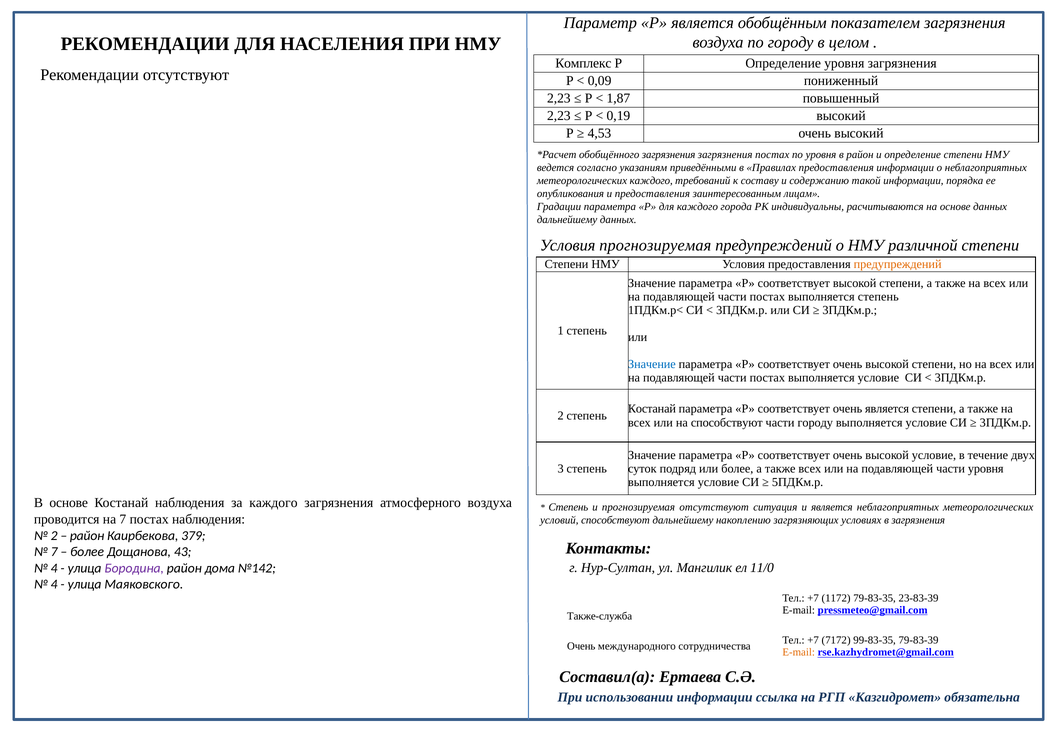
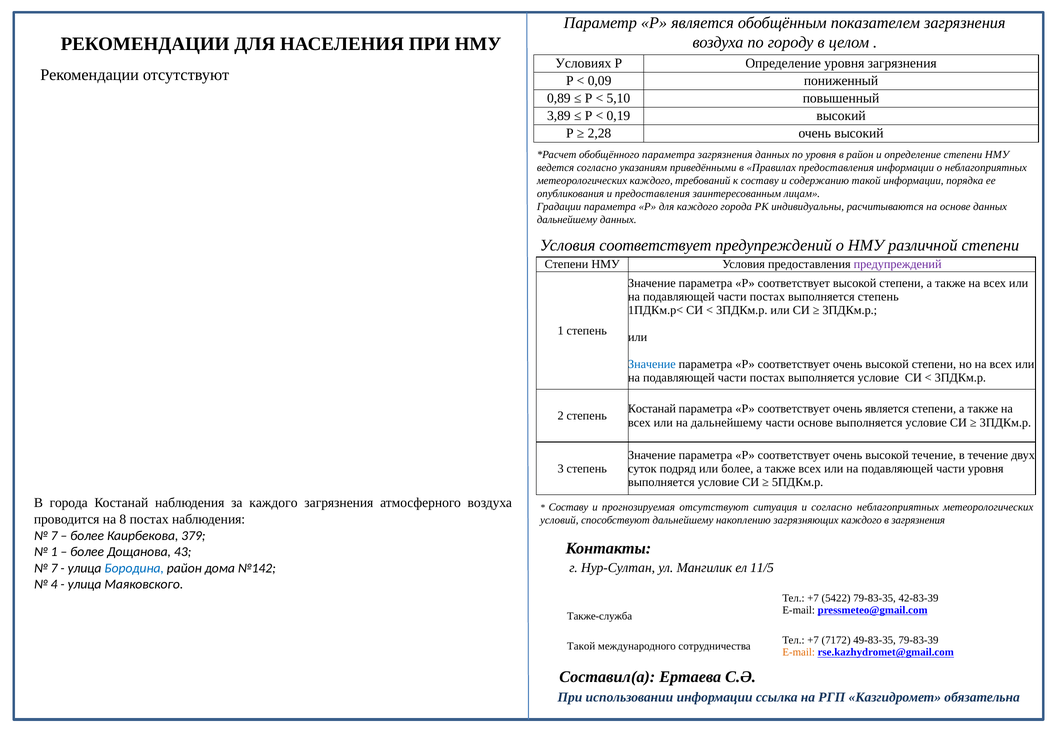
Комплекс: Комплекс -> Условиях
2,23 at (559, 98): 2,23 -> 0,89
1,87: 1,87 -> 5,10
2,23 at (559, 116): 2,23 -> 3,89
4,53: 4,53 -> 2,28
обобщённого загрязнения: загрязнения -> параметра
загрязнения постах: постах -> данных
Условия прогнозируемая: прогнозируемая -> соответствует
предупреждений at (898, 264) colour: orange -> purple
на способствуют: способствуют -> дальнейшему
части городу: городу -> основе
высокой условие: условие -> течение
В основе: основе -> города
Степень at (568, 507): Степень -> Составу
и является: является -> согласно
на 7: 7 -> 8
загрязняющих условиях: условиях -> каждого
2 at (54, 535): 2 -> 7
район at (87, 535): район -> более
7 at (54, 552): 7 -> 1
11/0: 11/0 -> 11/5
4 at (54, 568): 4 -> 7
Бородина colour: purple -> blue
1172: 1172 -> 5422
23-83-39: 23-83-39 -> 42-83-39
99-83-35: 99-83-35 -> 49-83-35
Очень at (581, 646): Очень -> Такой
